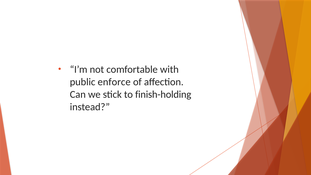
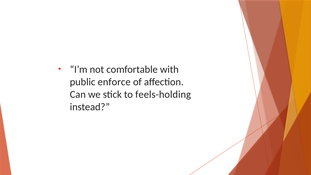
finish-holding: finish-holding -> feels-holding
